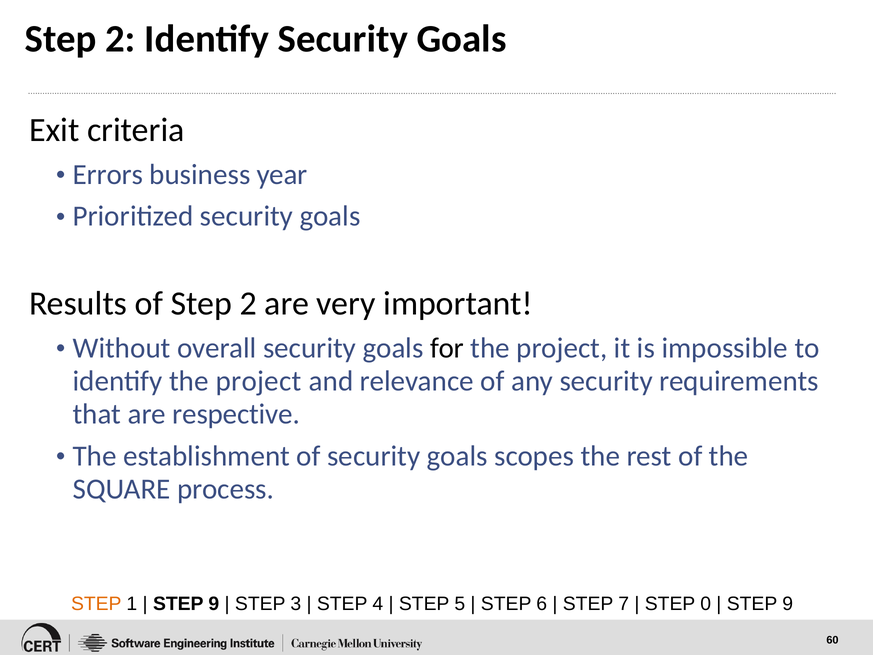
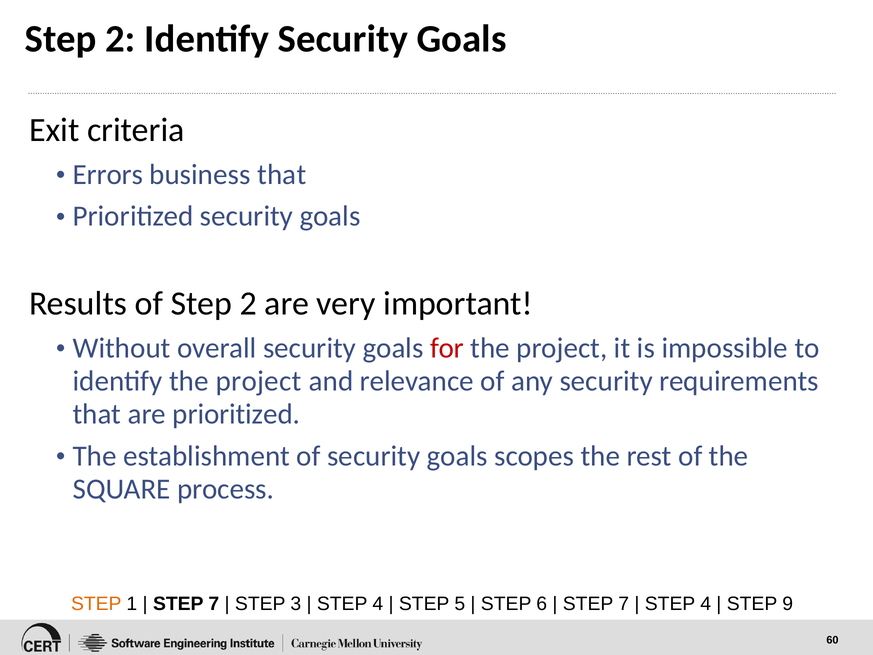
business year: year -> that
for colour: black -> red
are respective: respective -> prioritized
9 at (214, 604): 9 -> 7
0 at (706, 604): 0 -> 4
